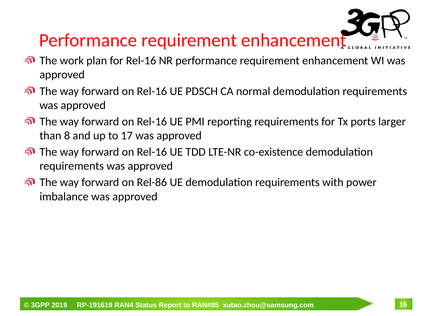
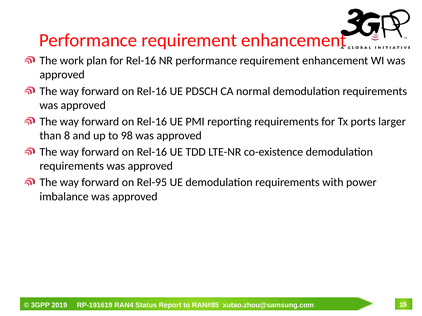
17: 17 -> 98
Rel-86: Rel-86 -> Rel-95
